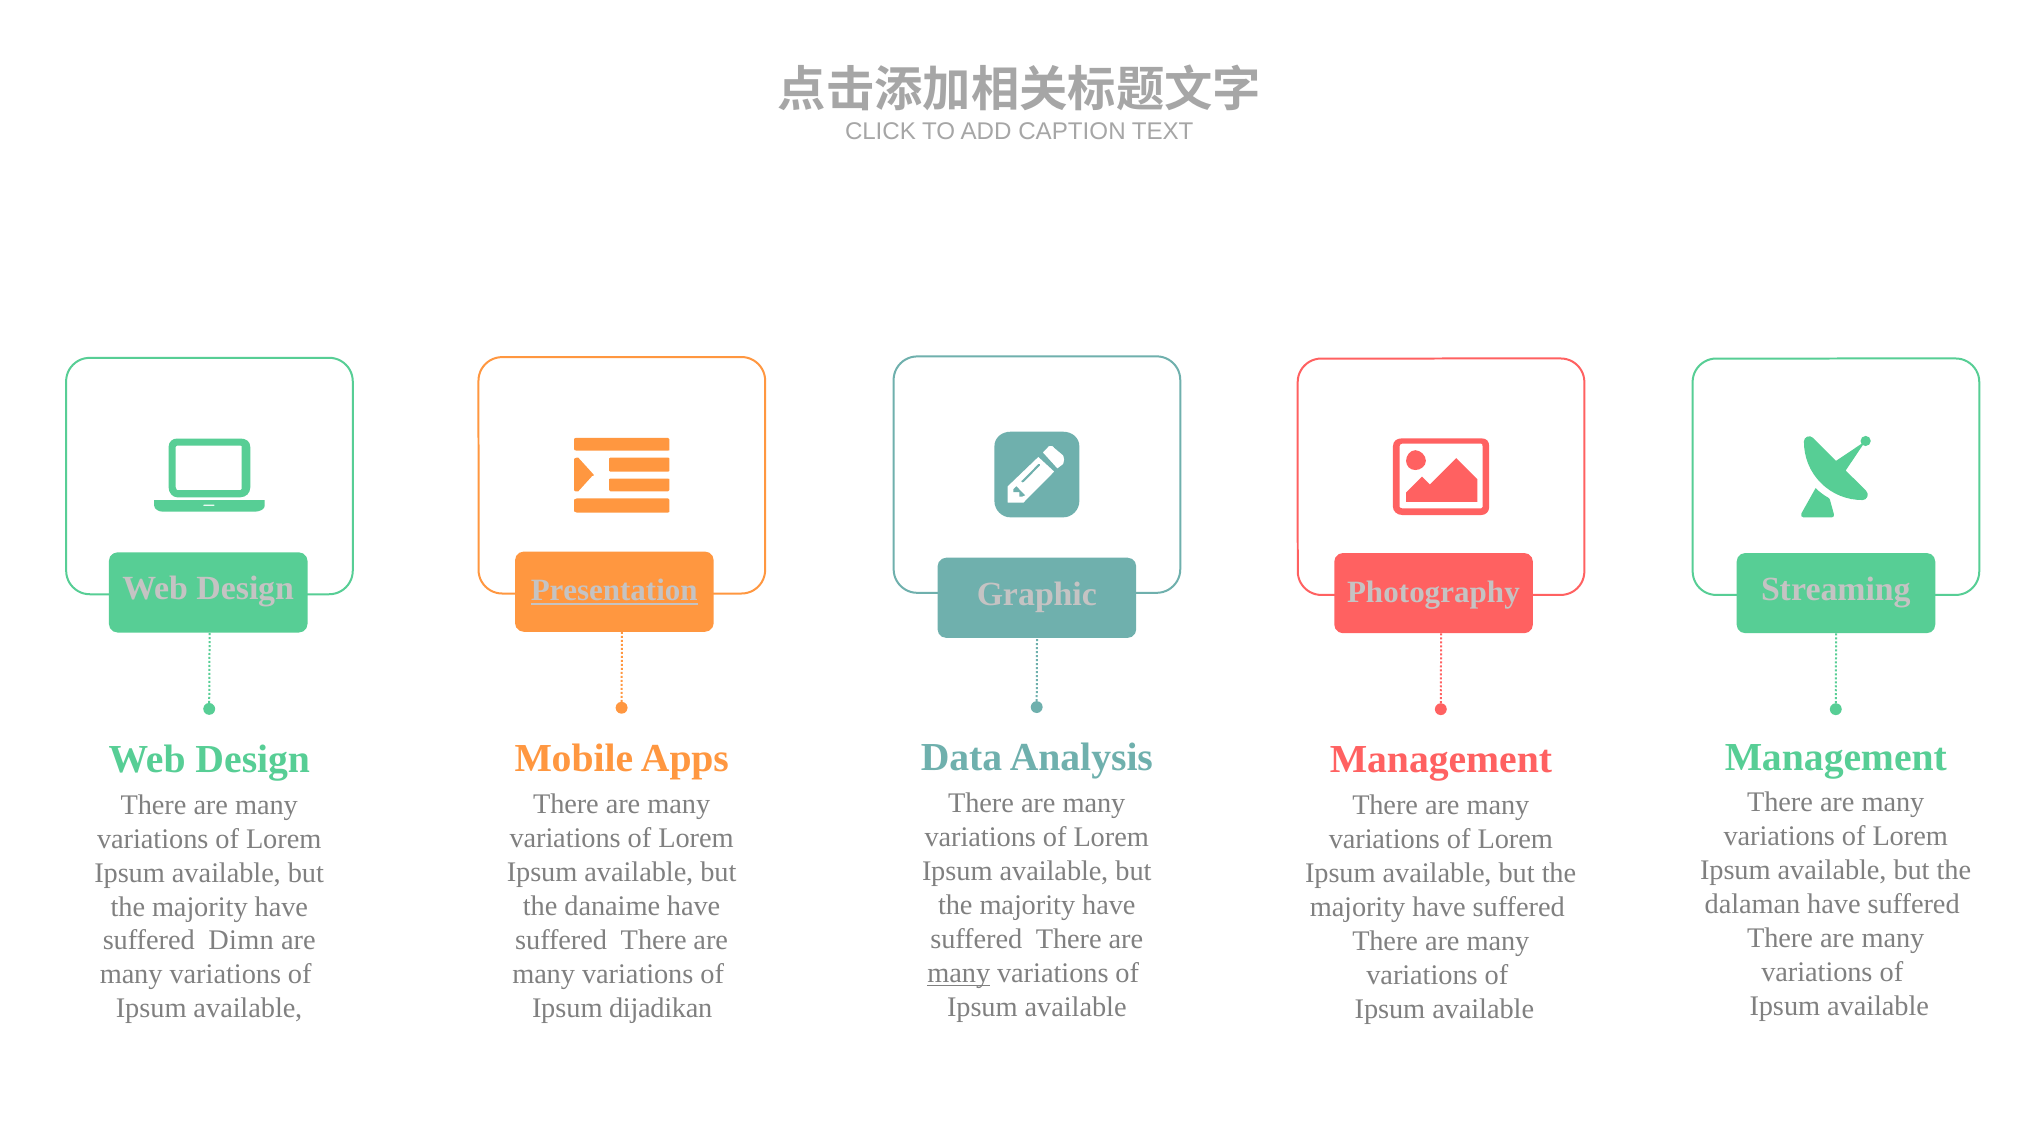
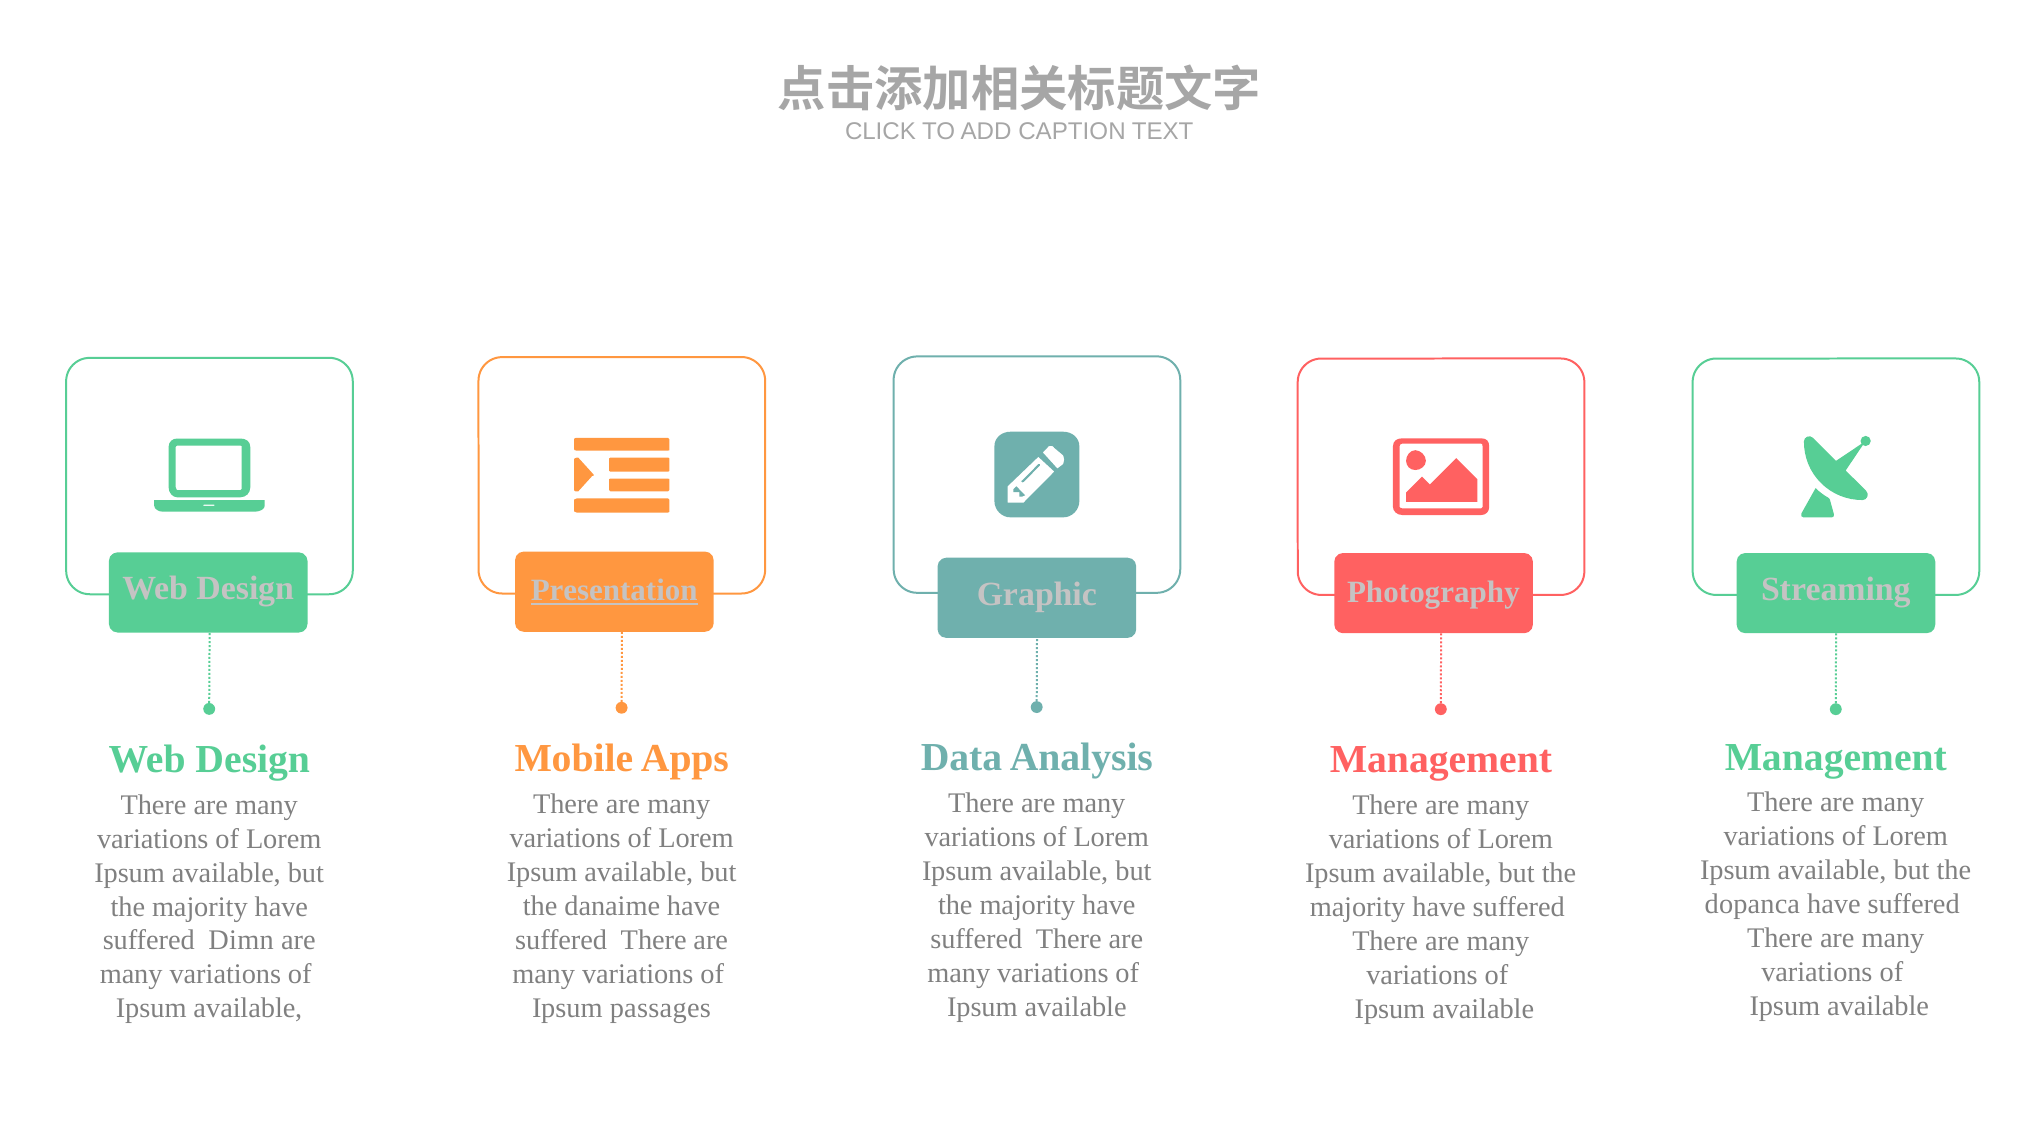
dalaman: dalaman -> dopanca
many at (959, 973) underline: present -> none
dijadikan: dijadikan -> passages
